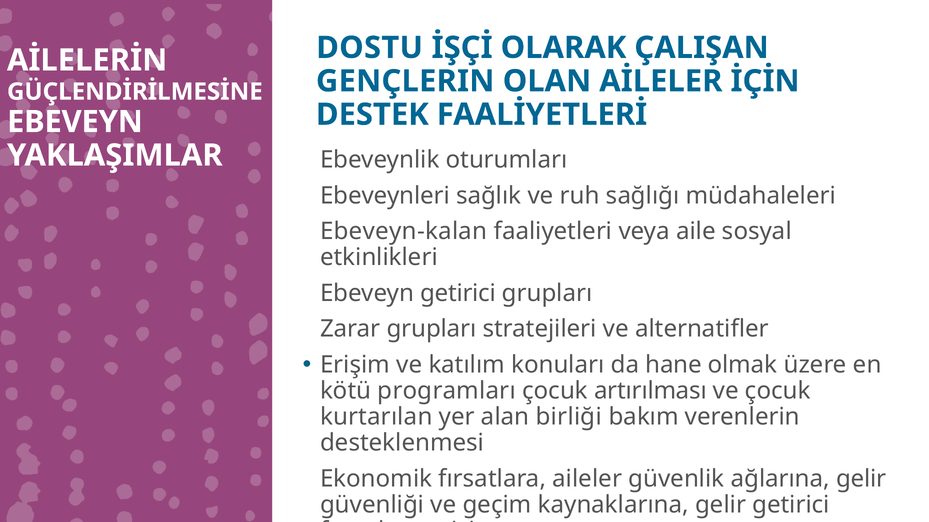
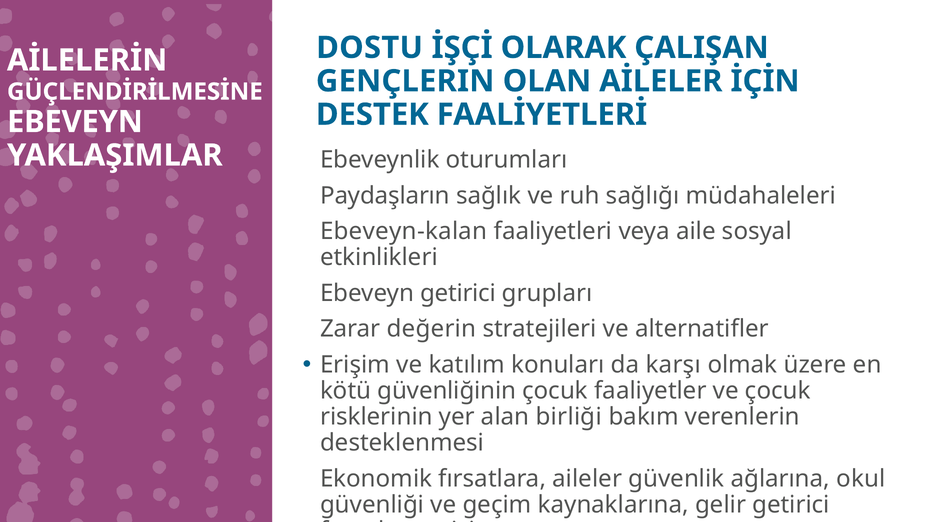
Ebeveynleri: Ebeveynleri -> Paydaşların
Zarar grupları: grupları -> değerin
hane: hane -> karşı
programları: programları -> güvenliğinin
artırılması: artırılması -> faaliyetler
kurtarılan: kurtarılan -> risklerinin
ağlarına gelir: gelir -> okul
